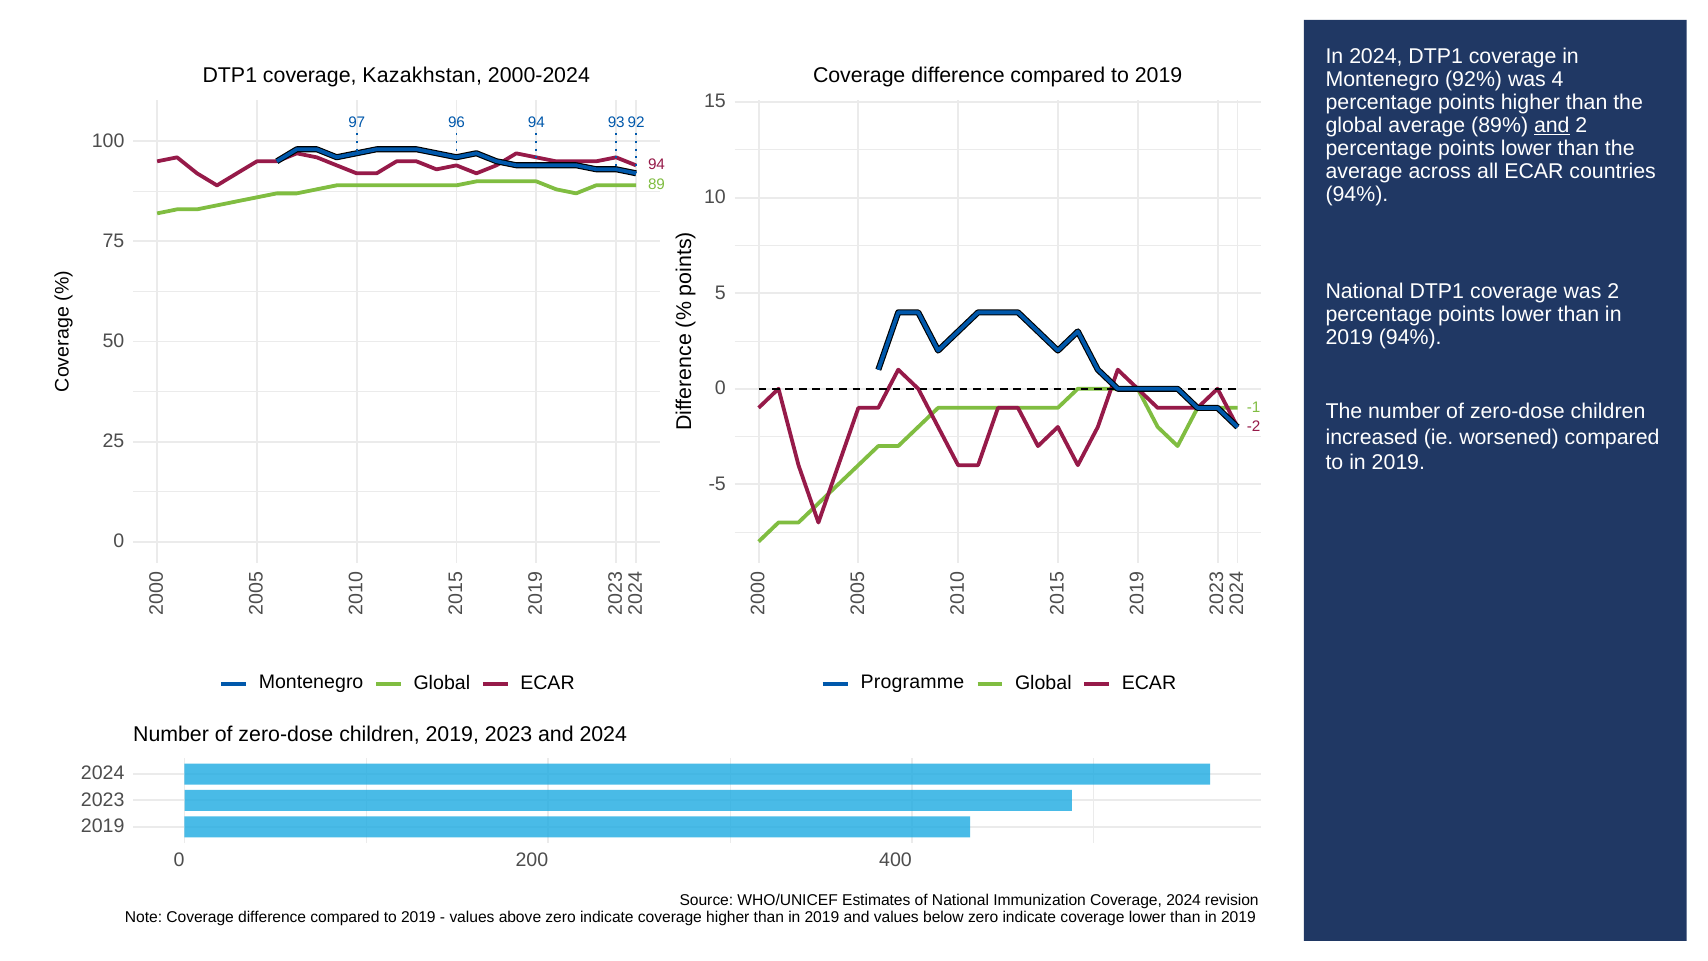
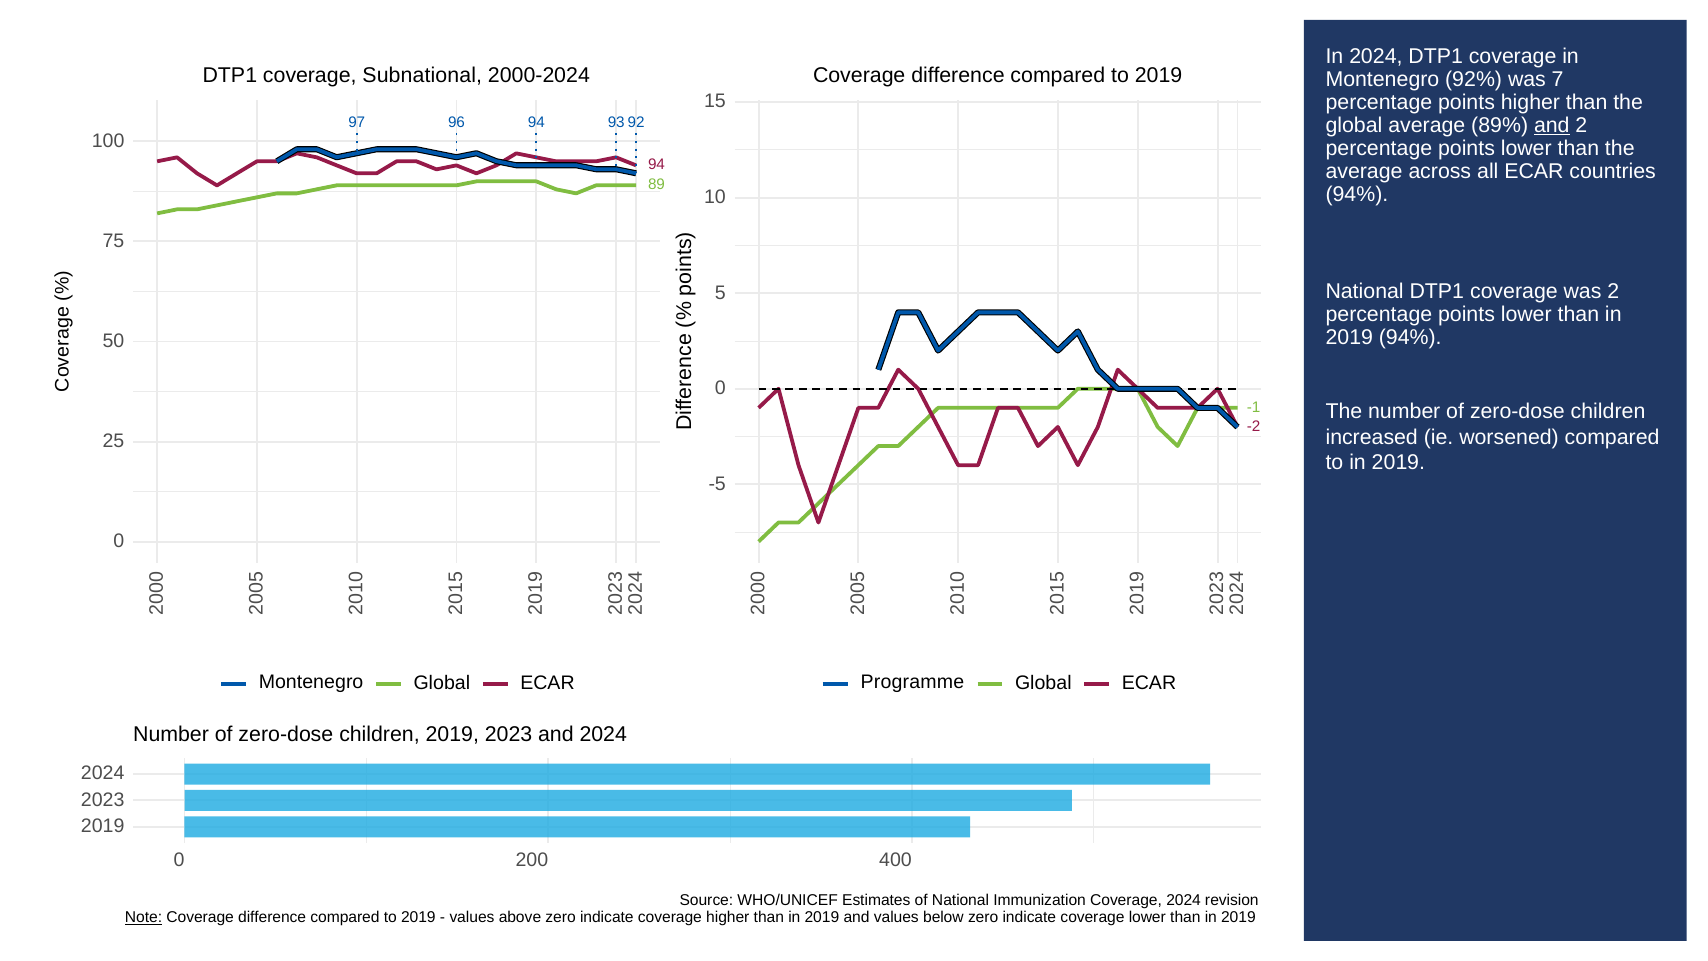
Kazakhstan: Kazakhstan -> Subnational
was 4: 4 -> 7
Note underline: none -> present
